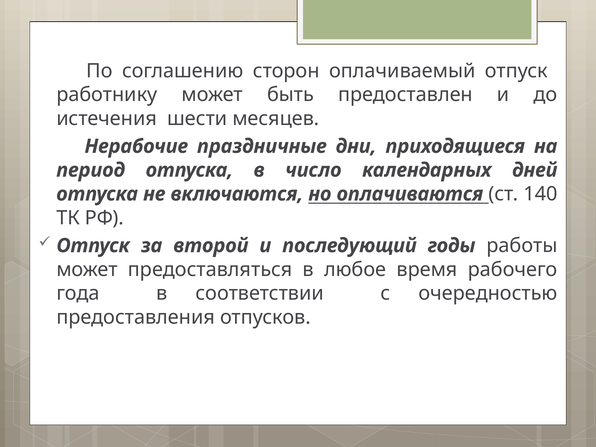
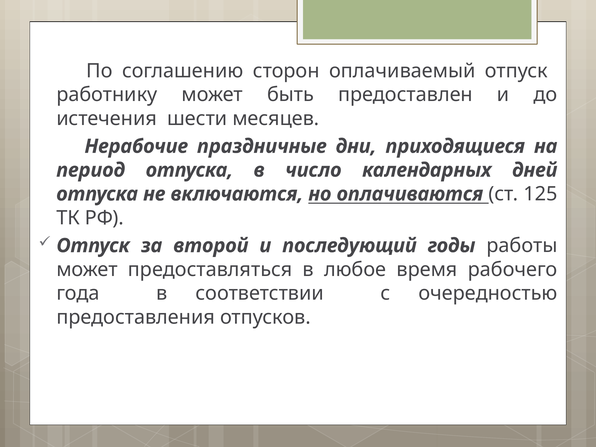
140: 140 -> 125
